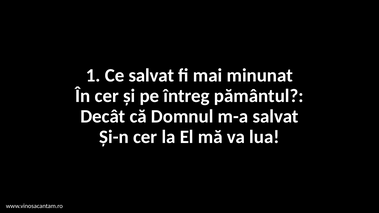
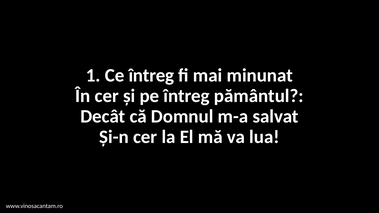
Ce salvat: salvat -> întreg
